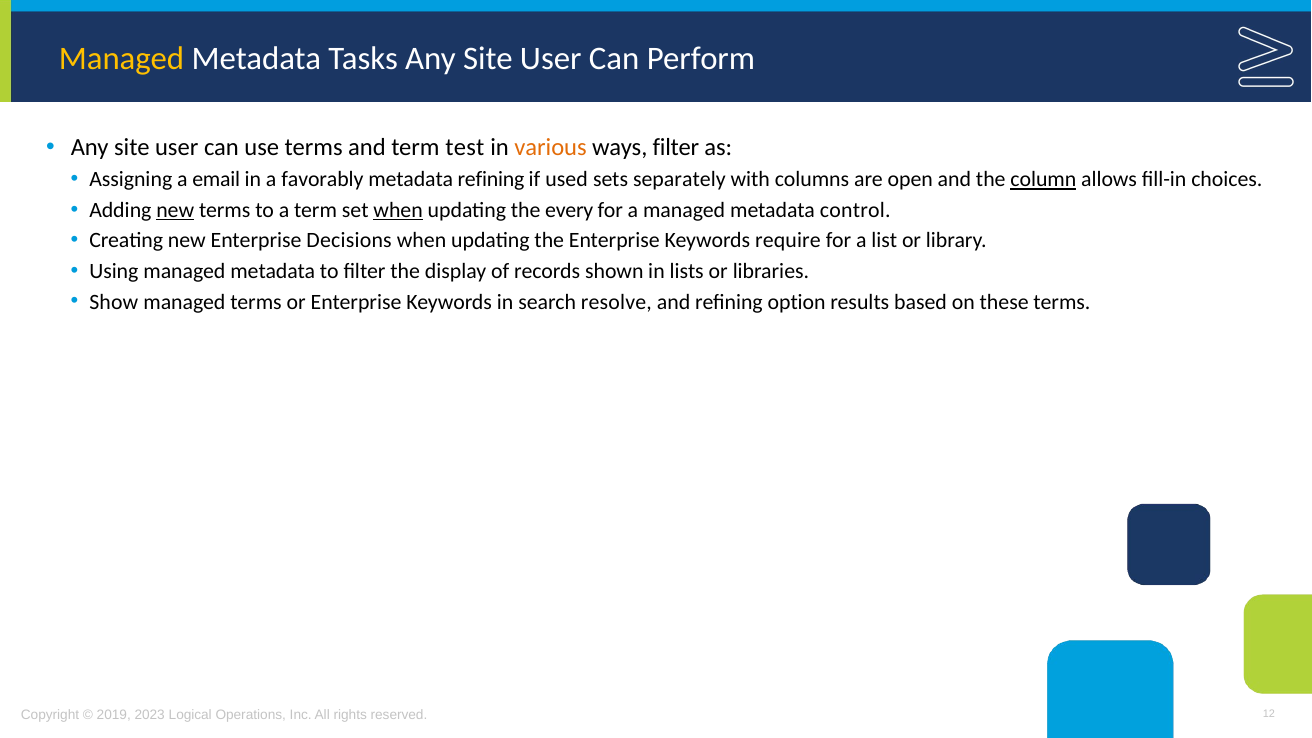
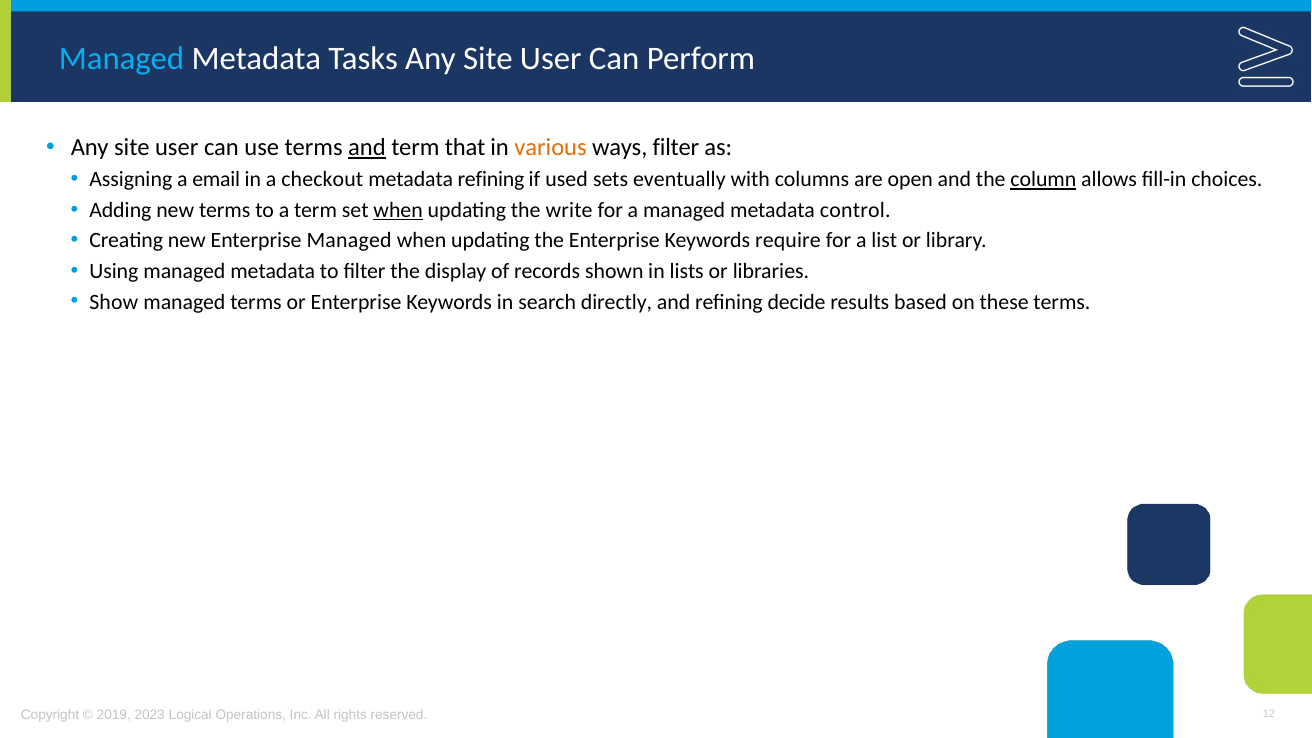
Managed at (122, 59) colour: yellow -> light blue
and at (367, 147) underline: none -> present
test: test -> that
favorably: favorably -> checkout
separately: separately -> eventually
new at (175, 210) underline: present -> none
every: every -> write
Enterprise Decisions: Decisions -> Managed
resolve: resolve -> directly
option: option -> decide
